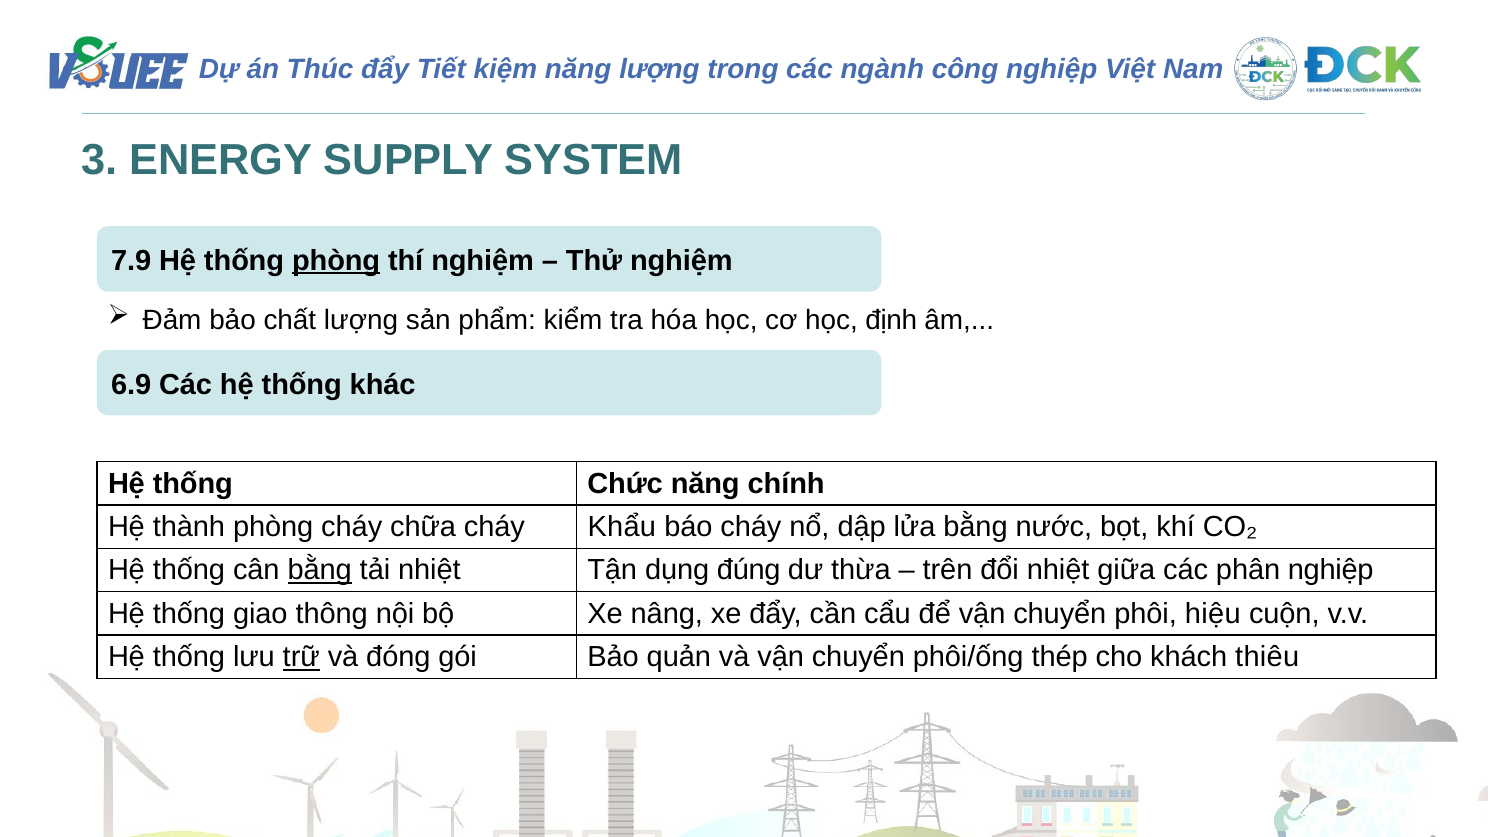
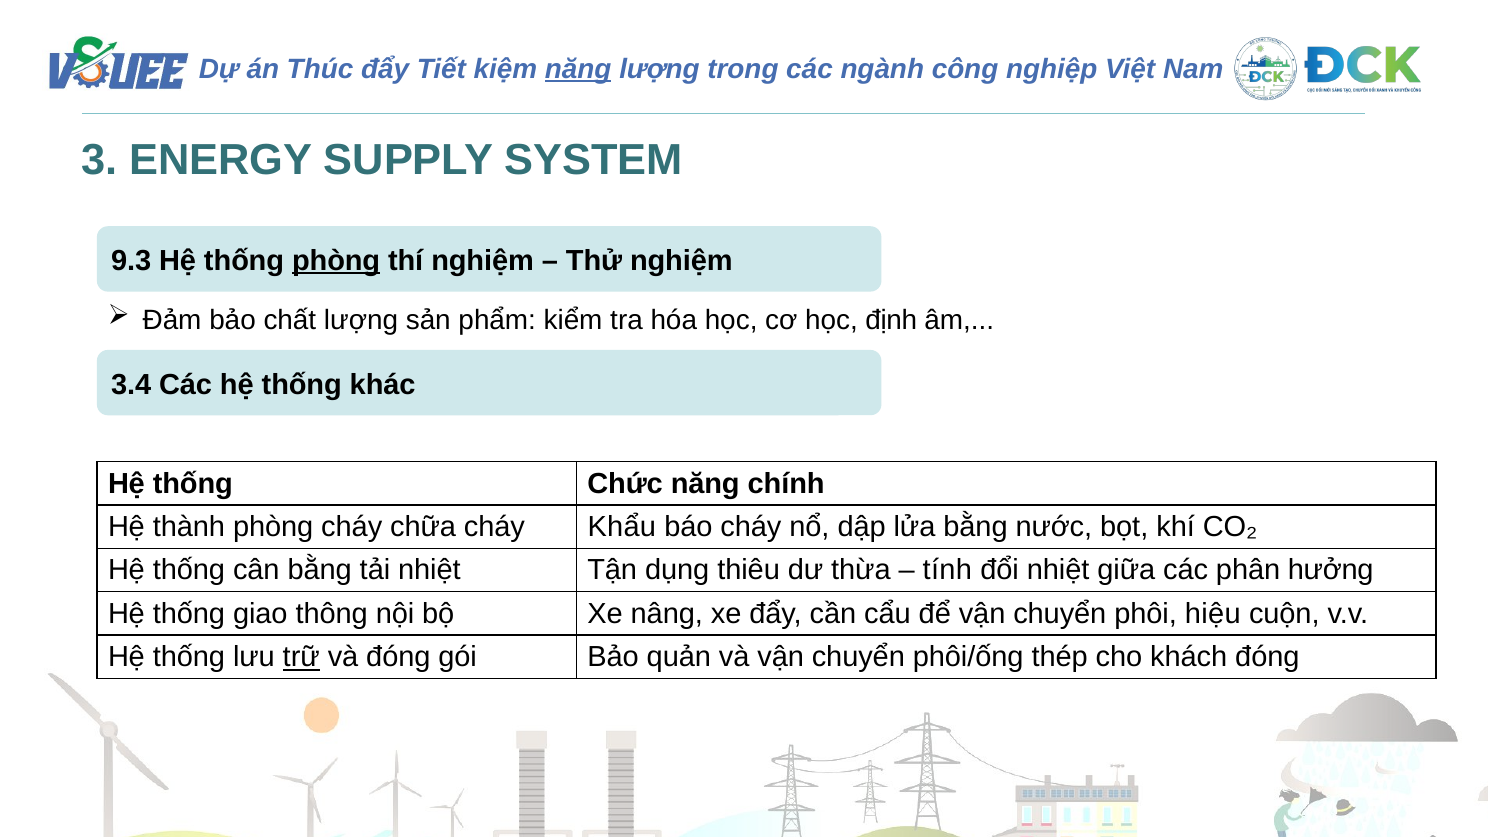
năng at (578, 69) underline: none -> present
7.9: 7.9 -> 9.3
6.9: 6.9 -> 3.4
bằng at (320, 570) underline: present -> none
đúng: đúng -> thiêu
trên: trên -> tính
phân nghiệp: nghiệp -> hưởng
khách thiêu: thiêu -> đóng
